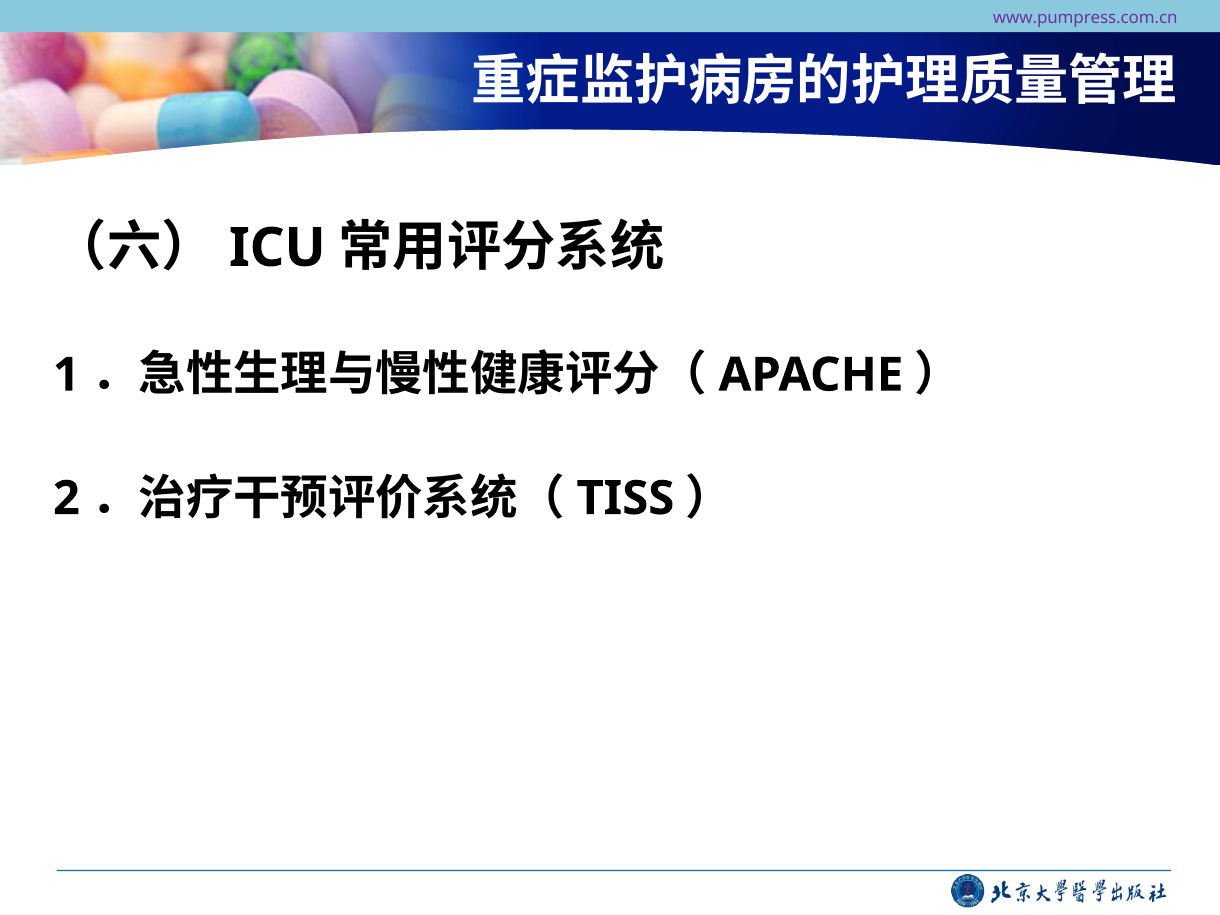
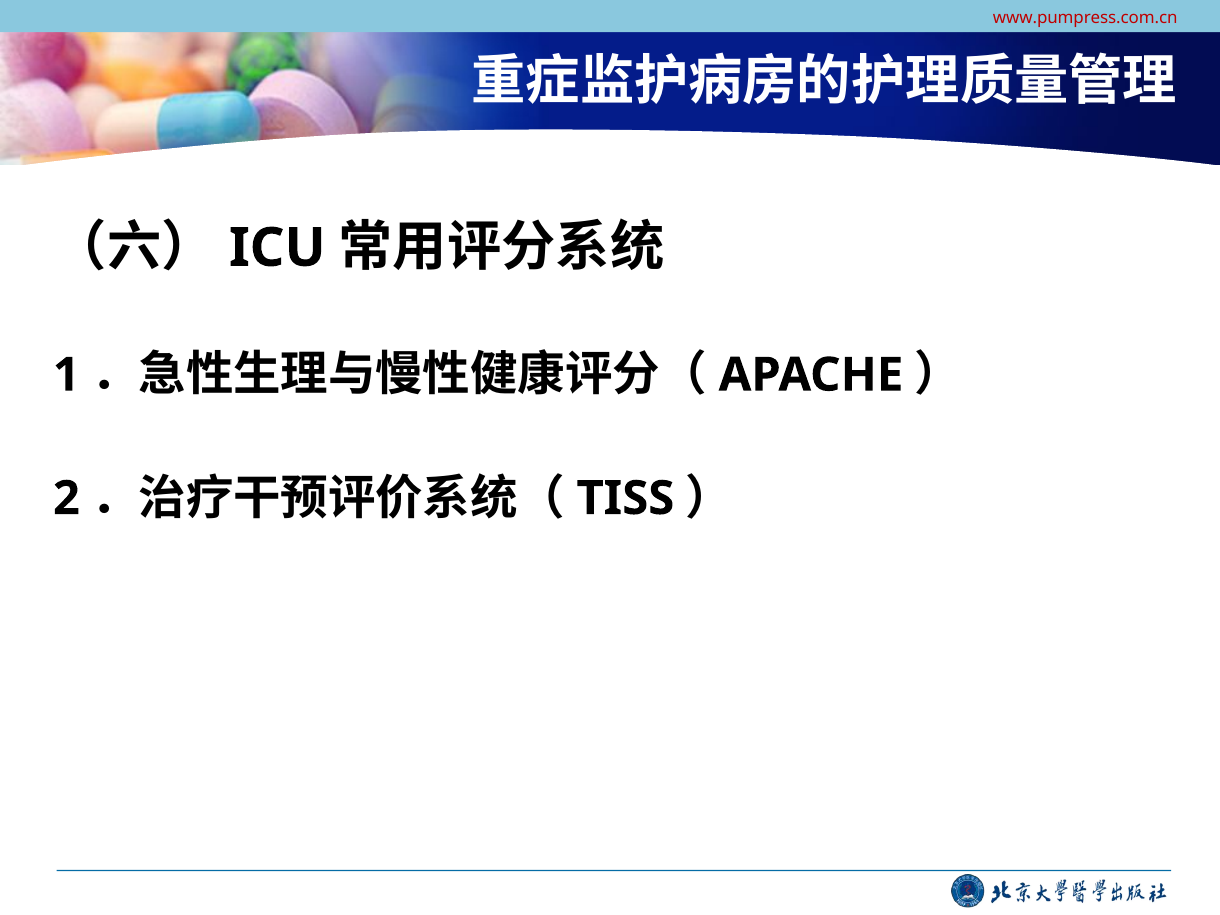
www.pumpress.com.cn colour: purple -> red
